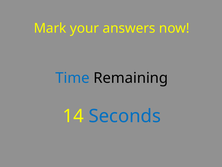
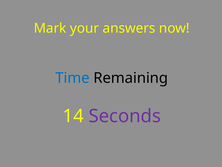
Seconds colour: blue -> purple
